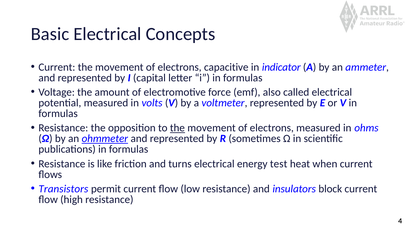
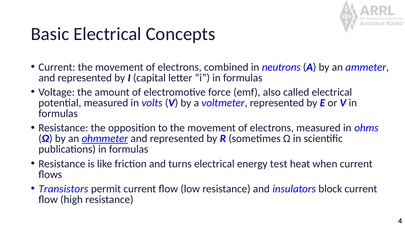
capacitive: capacitive -> combined
indicator: indicator -> neutrons
the at (177, 128) underline: present -> none
